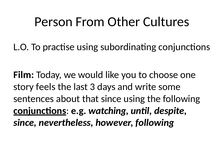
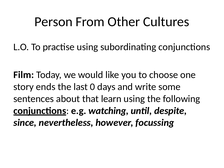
feels: feels -> ends
3: 3 -> 0
that since: since -> learn
however following: following -> focussing
